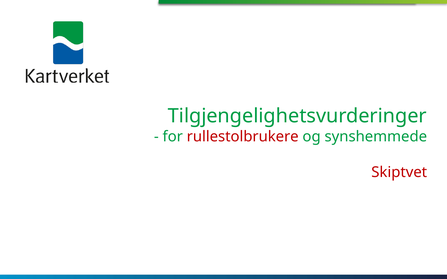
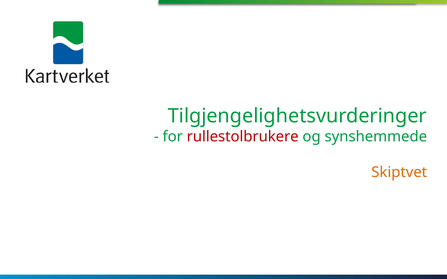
Skiptvet colour: red -> orange
